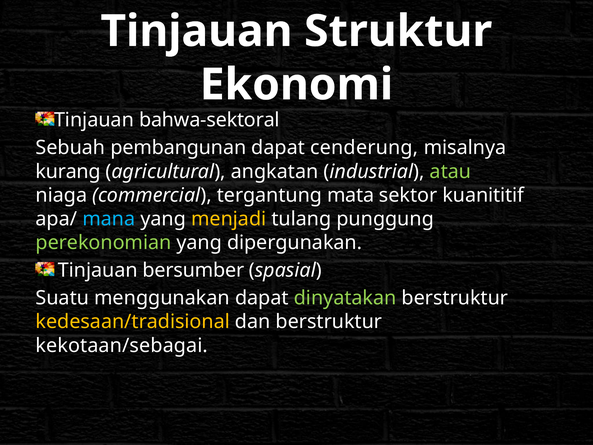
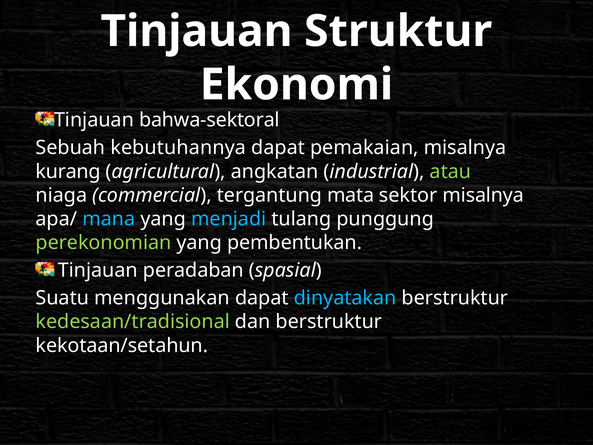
pembangunan: pembangunan -> kebutuhannya
cenderung: cenderung -> pemakaian
sektor kuanititif: kuanititif -> misalnya
menjadi colour: yellow -> light blue
dipergunakan: dipergunakan -> pembentukan
bersumber: bersumber -> peradaban
dinyatakan colour: light green -> light blue
kedesaan/tradisional colour: yellow -> light green
kekotaan/sebagai: kekotaan/sebagai -> kekotaan/setahun
